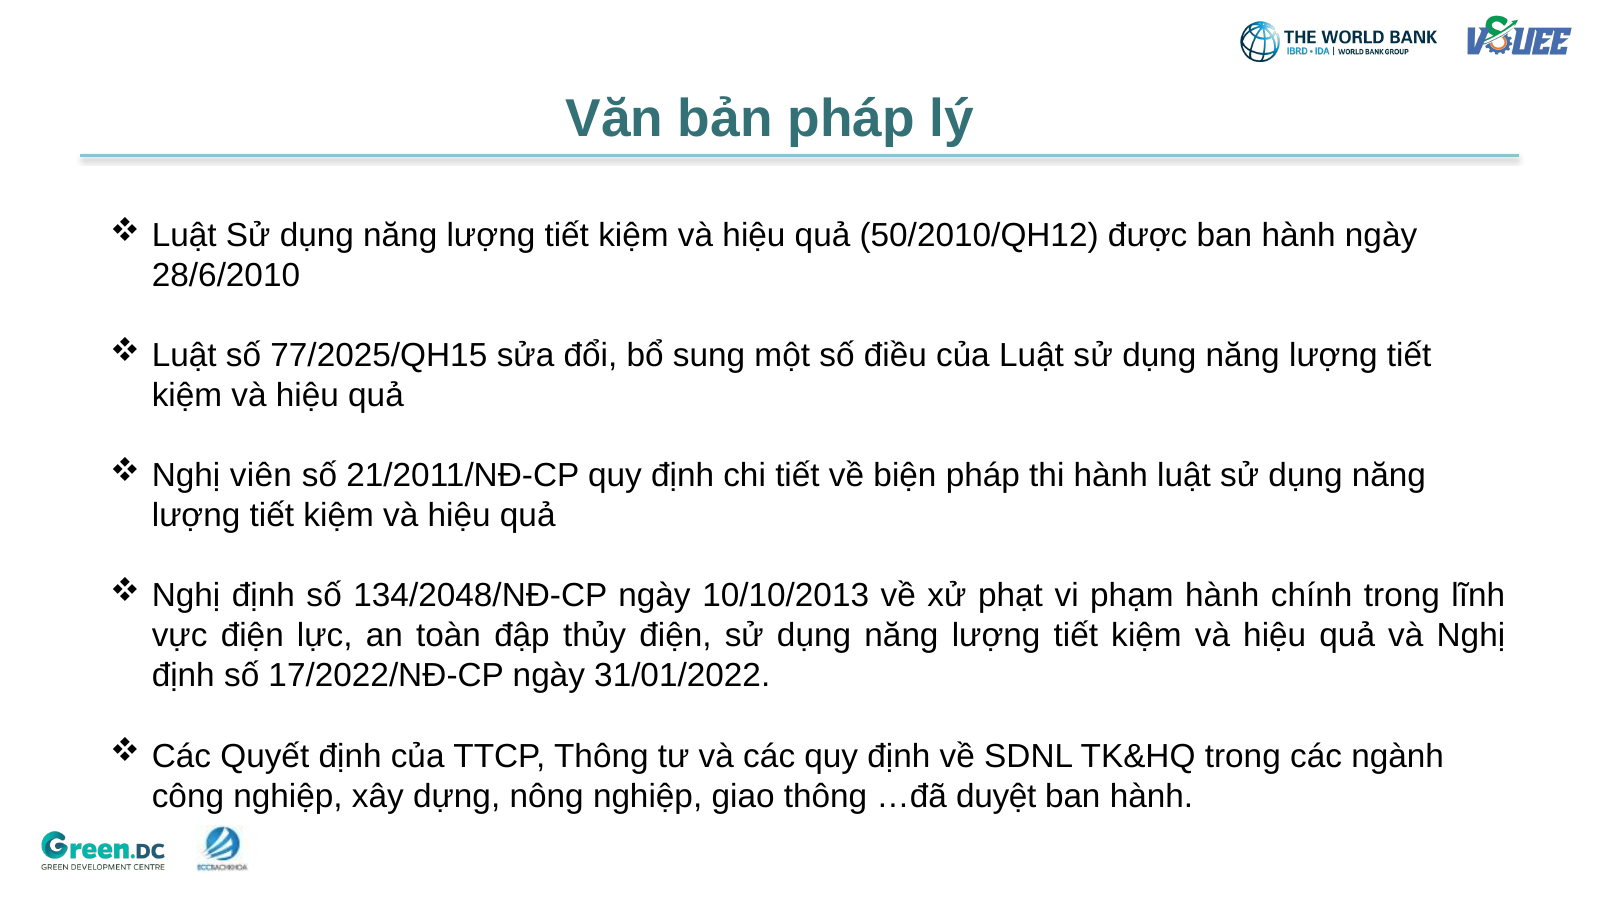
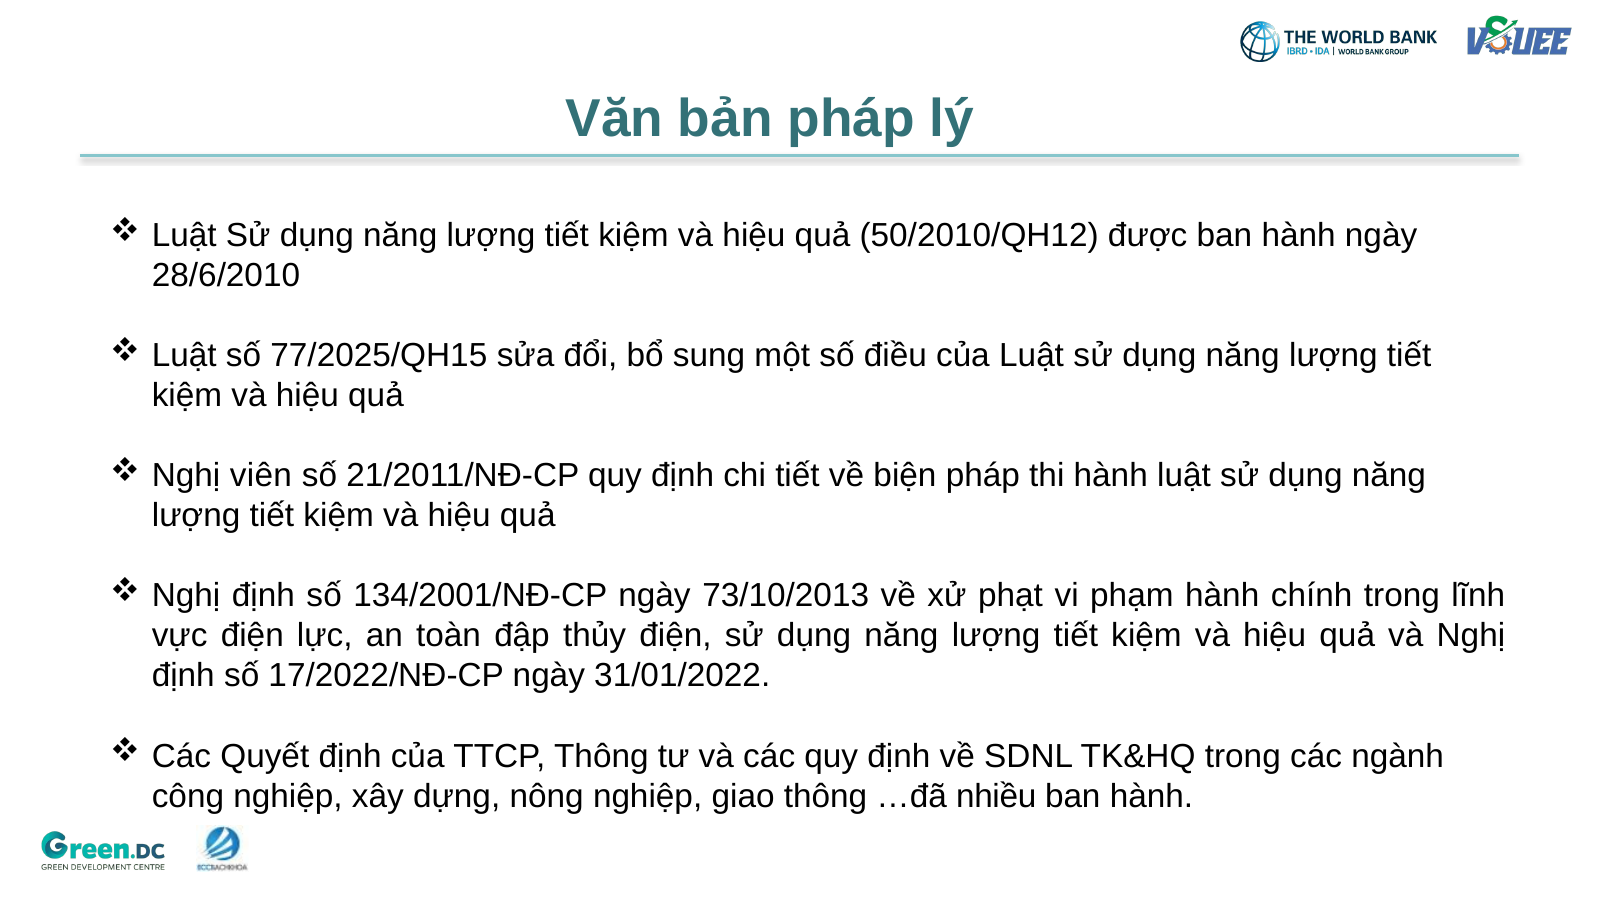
134/2048/NĐ-CP: 134/2048/NĐ-CP -> 134/2001/NĐ-CP
10/10/2013: 10/10/2013 -> 73/10/2013
duyệt: duyệt -> nhiều
